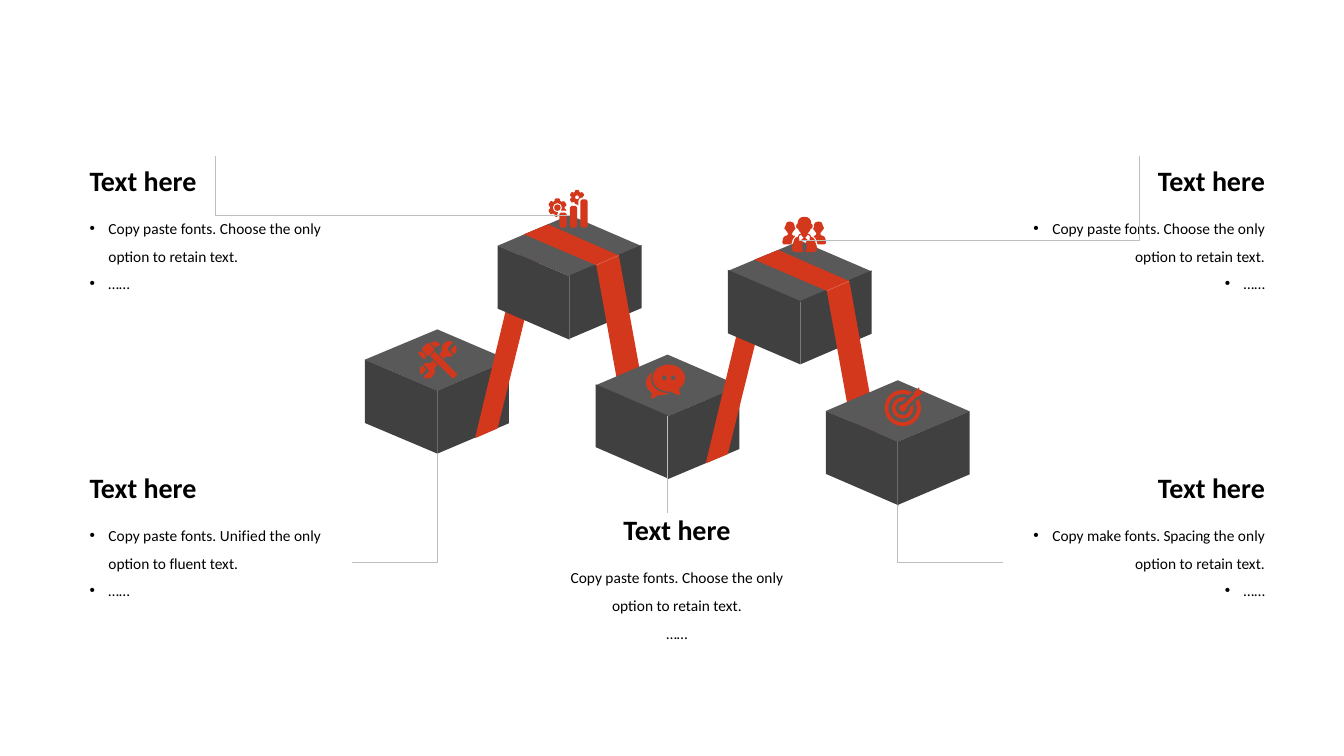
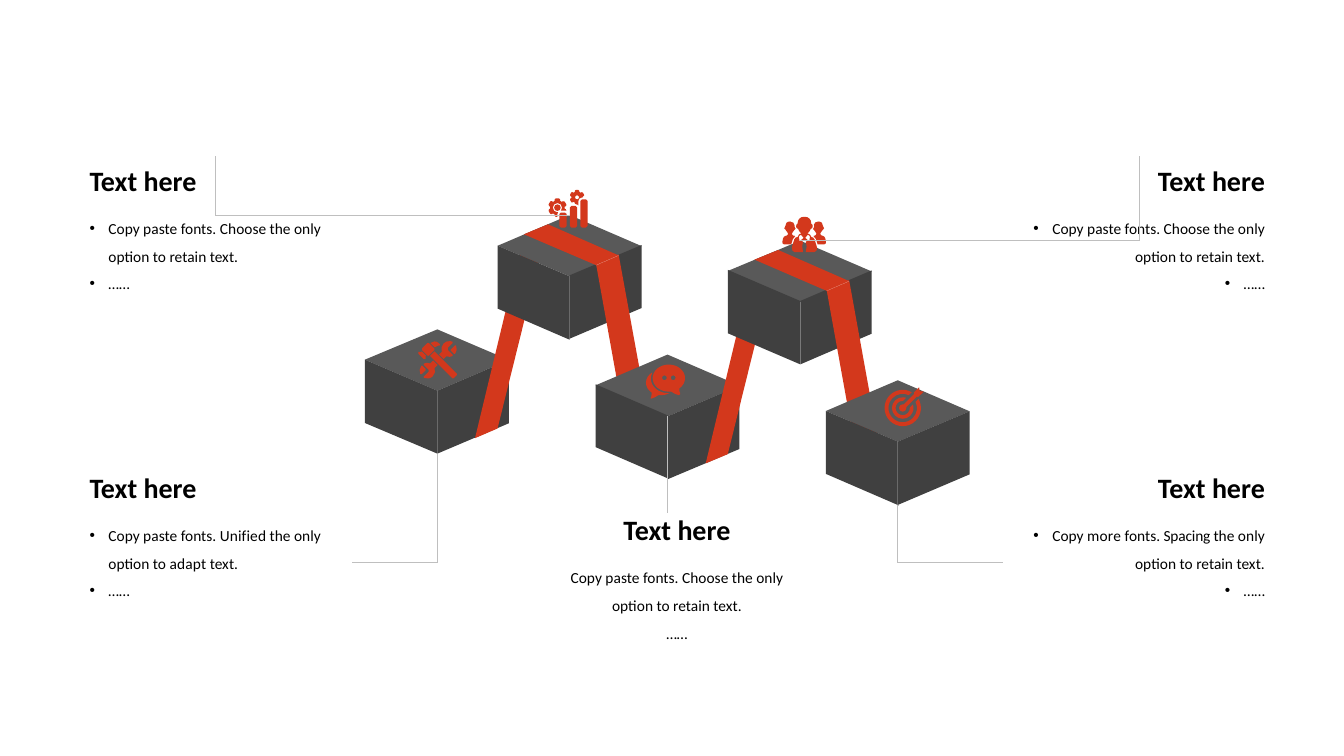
make: make -> more
fluent: fluent -> adapt
